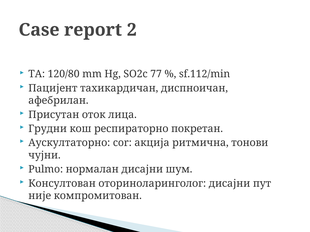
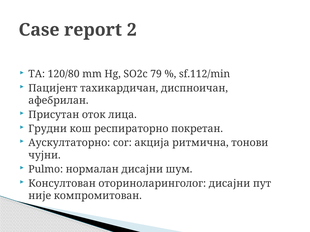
77: 77 -> 79
